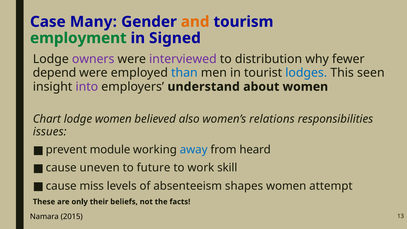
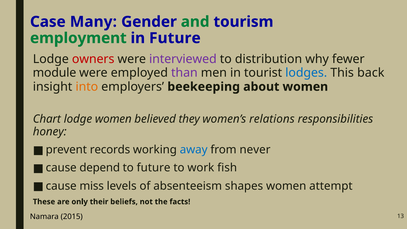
and colour: orange -> green
in Signed: Signed -> Future
owners colour: purple -> red
depend: depend -> module
than colour: blue -> purple
seen: seen -> back
into colour: purple -> orange
understand: understand -> beekeeping
also: also -> they
issues: issues -> honey
module: module -> records
heard: heard -> never
uneven: uneven -> depend
skill: skill -> fish
